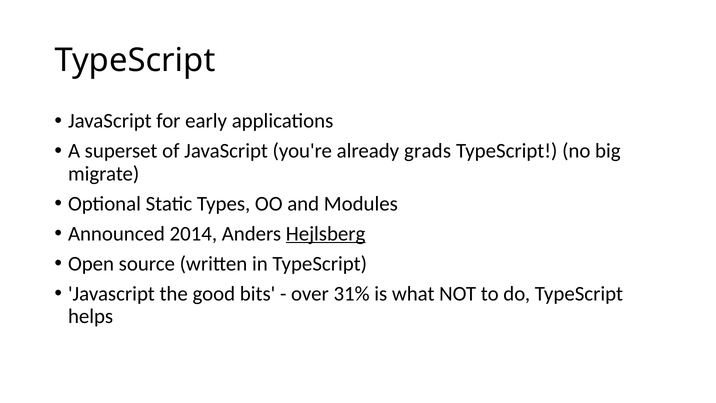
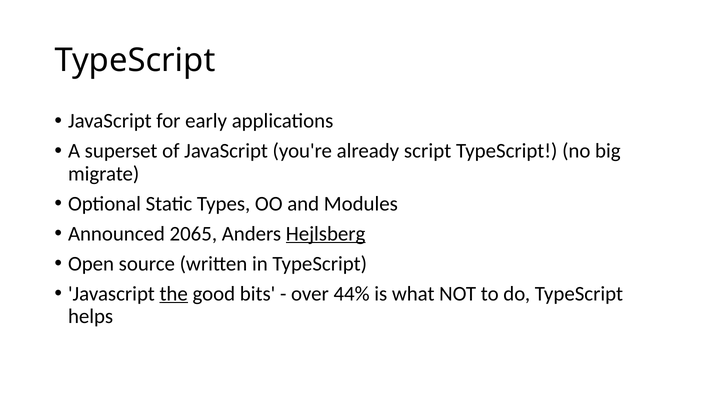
grads: grads -> script
2014: 2014 -> 2065
the underline: none -> present
31%: 31% -> 44%
